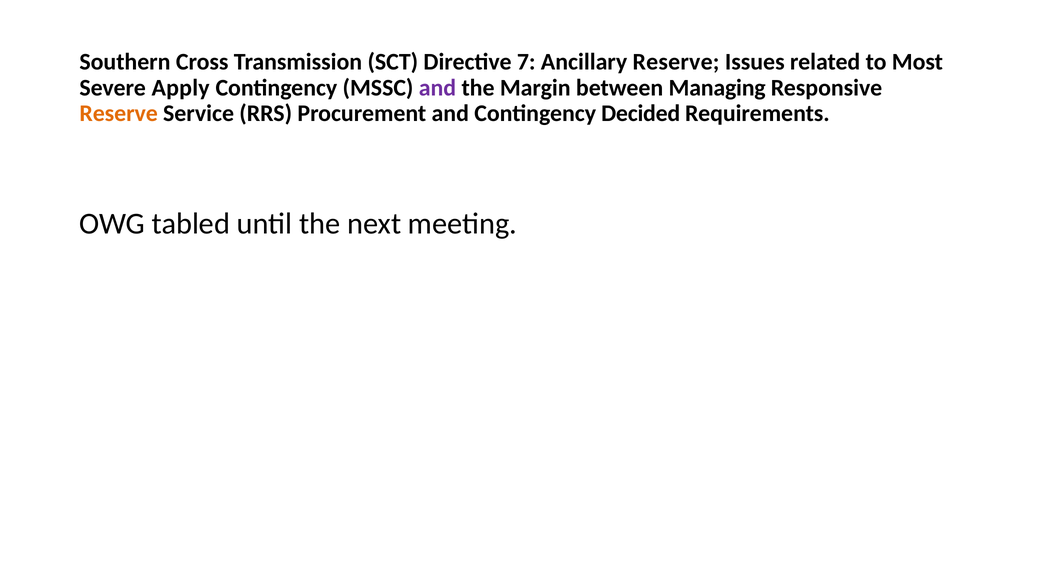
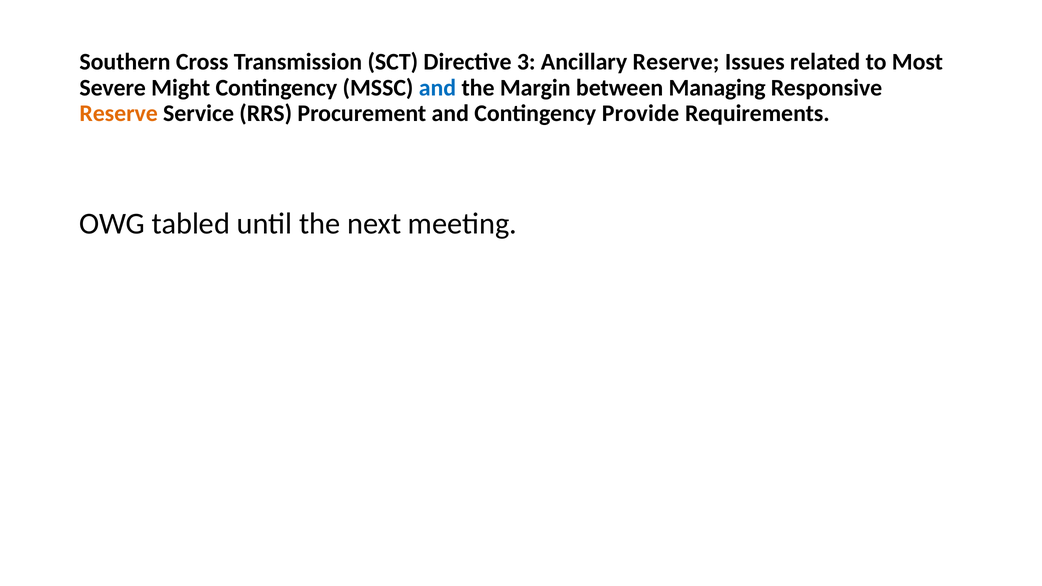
7: 7 -> 3
Apply: Apply -> Might
and at (438, 88) colour: purple -> blue
Decided: Decided -> Provide
